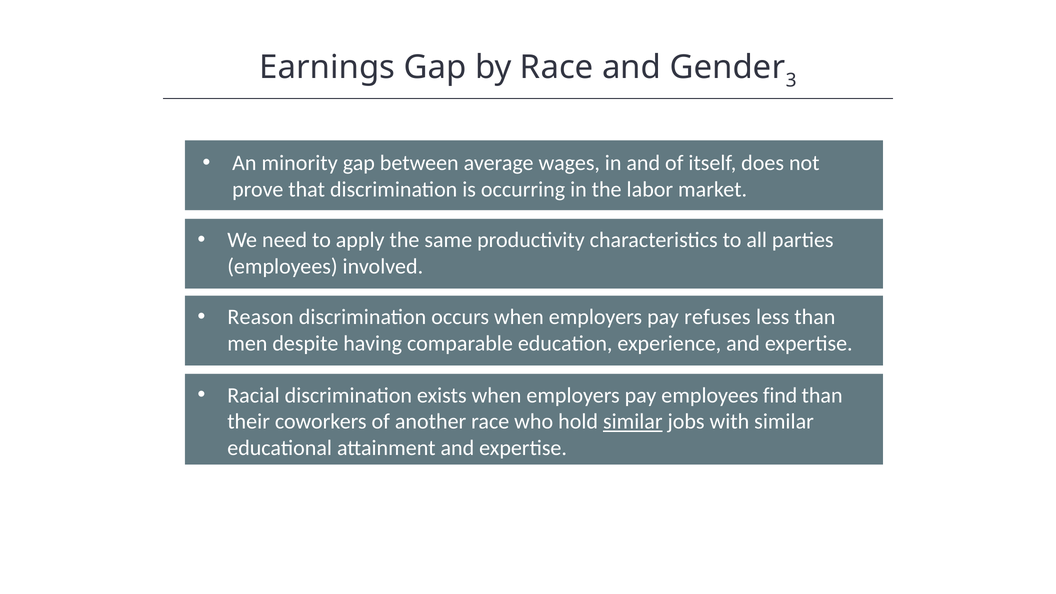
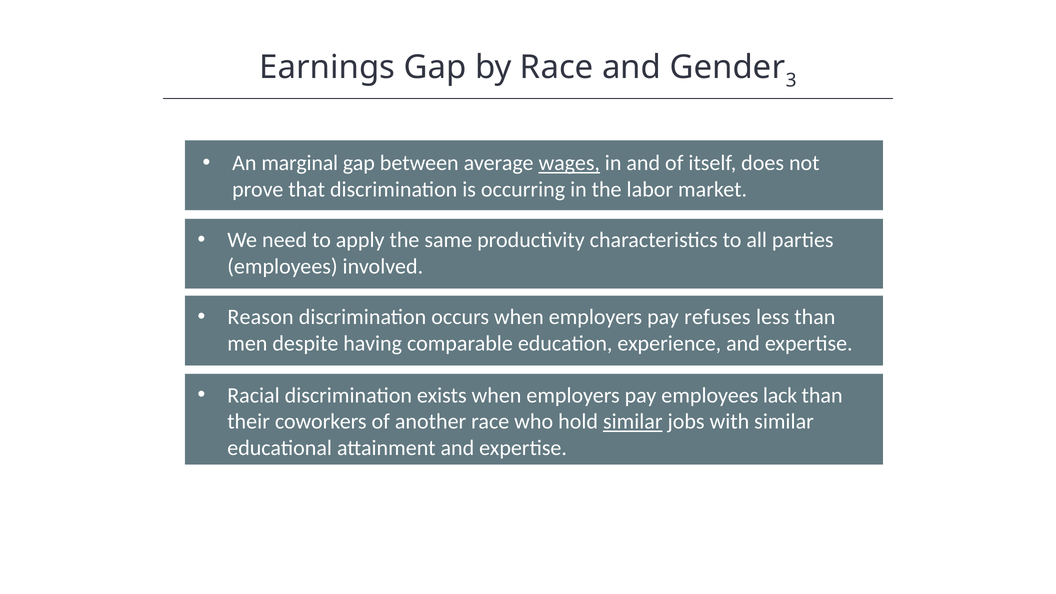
minority: minority -> marginal
wages underline: none -> present
find: find -> lack
